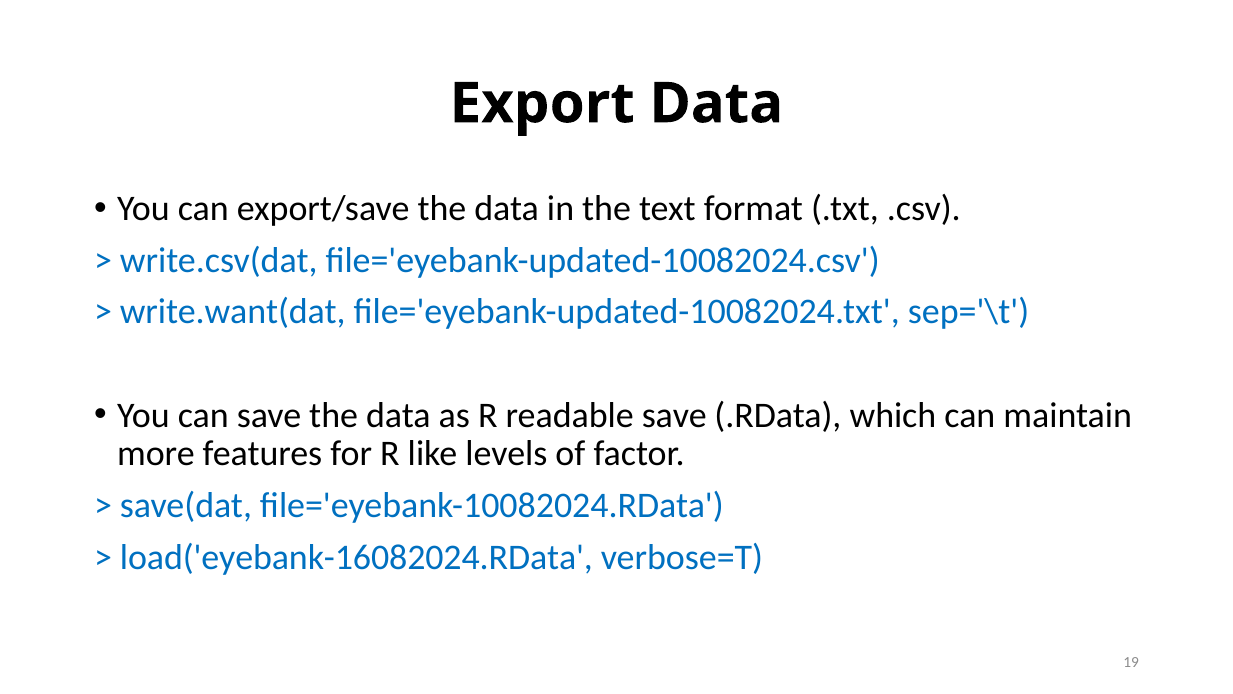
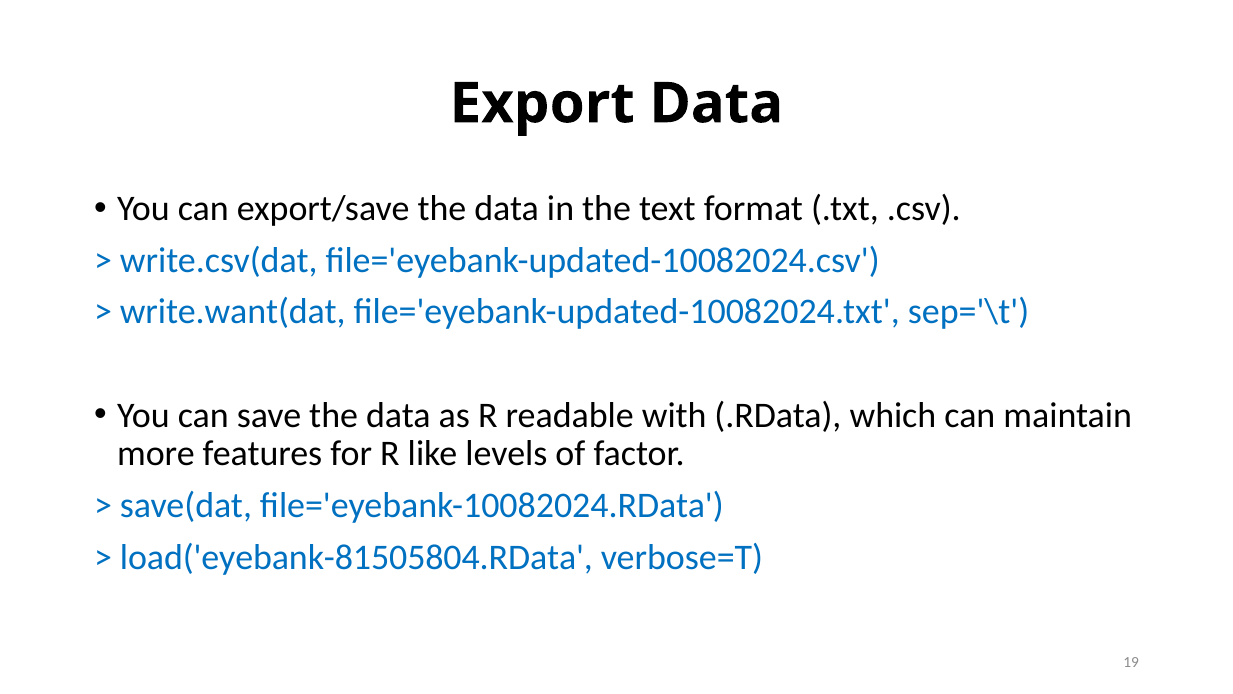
readable save: save -> with
load('eyebank-16082024.RData: load('eyebank-16082024.RData -> load('eyebank-81505804.RData
